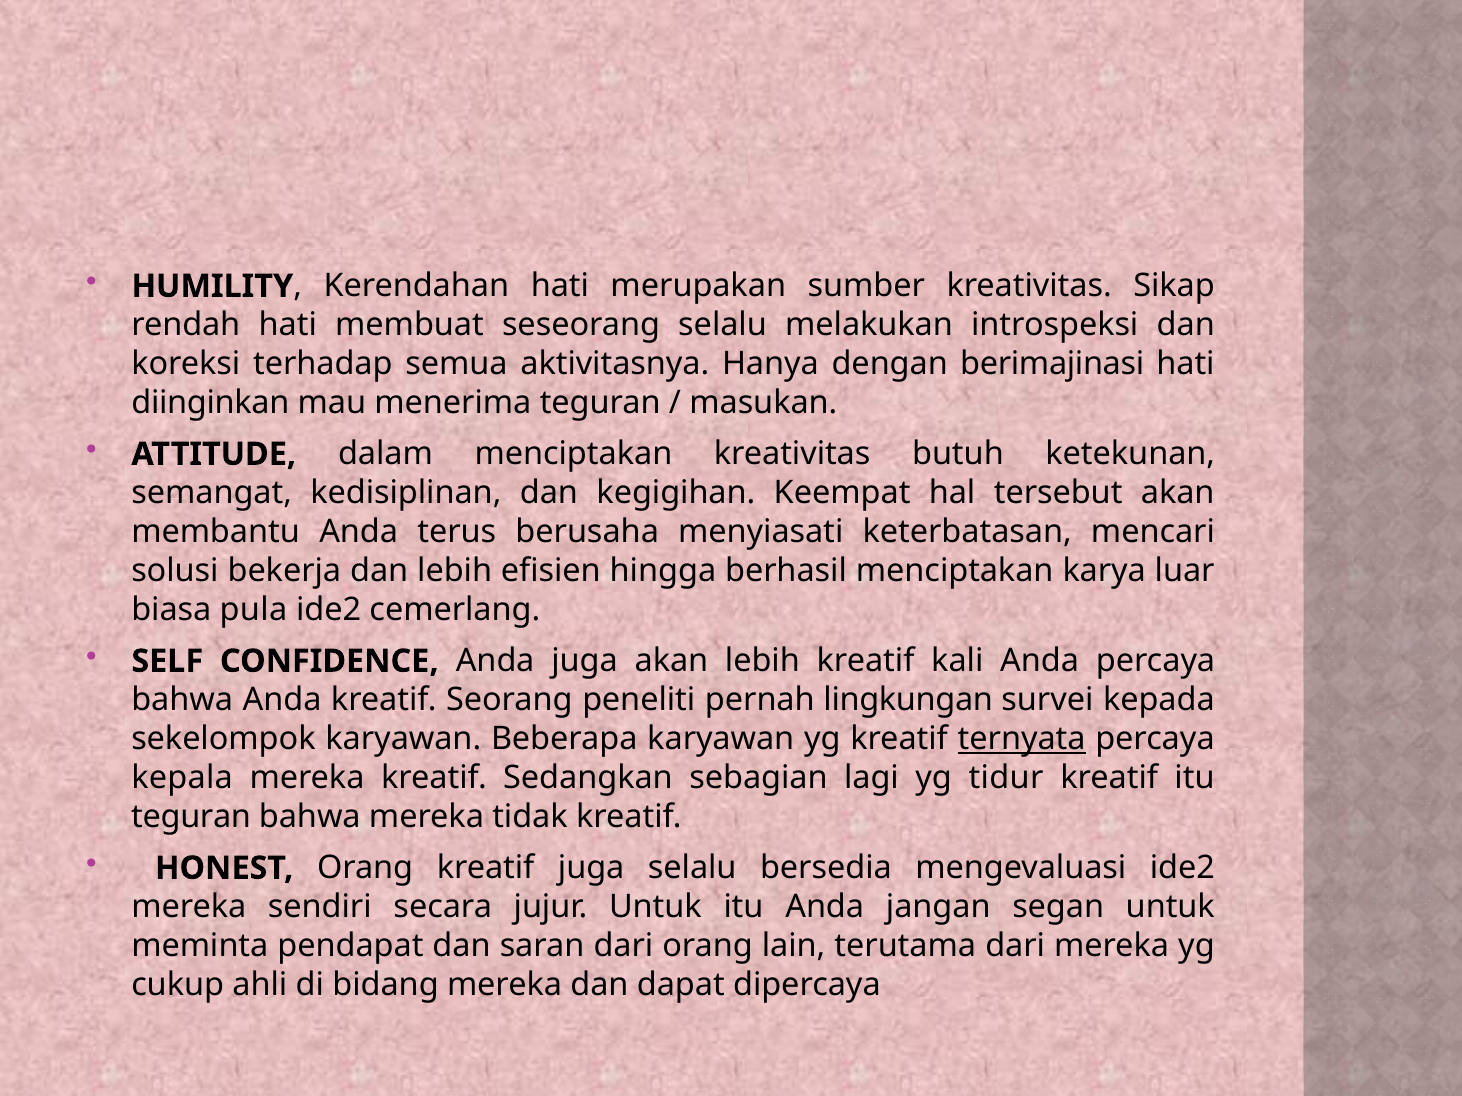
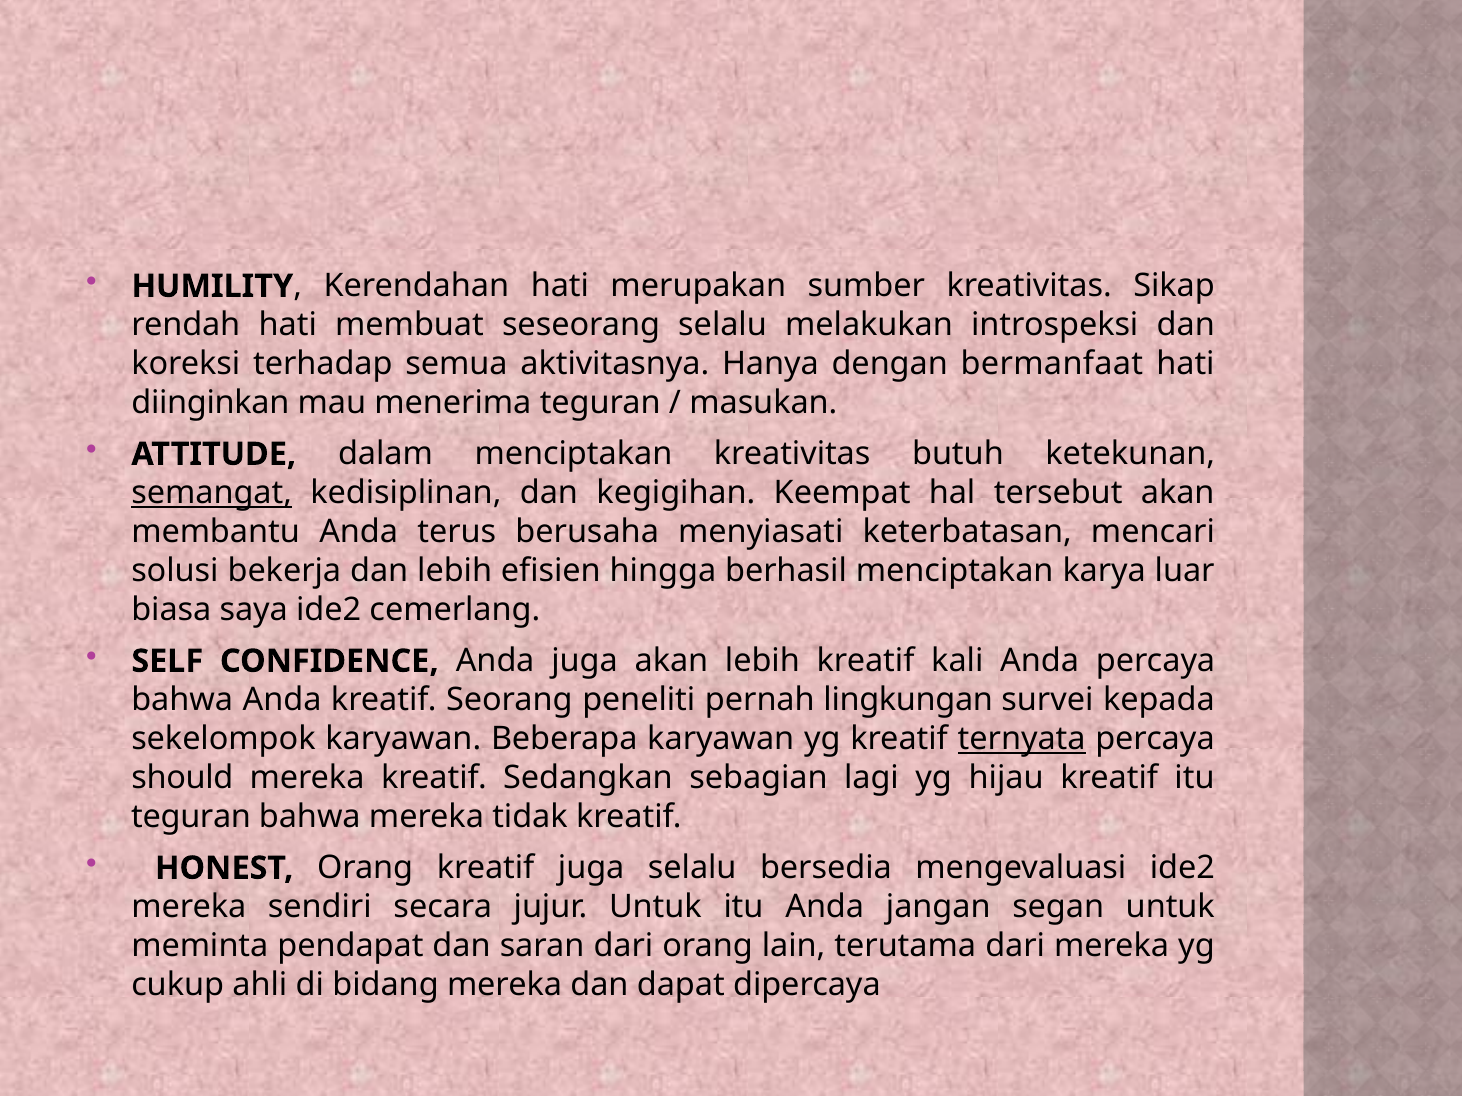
berimajinasi: berimajinasi -> bermanfaat
semangat underline: none -> present
pula: pula -> saya
kepala: kepala -> should
tidur: tidur -> hijau
